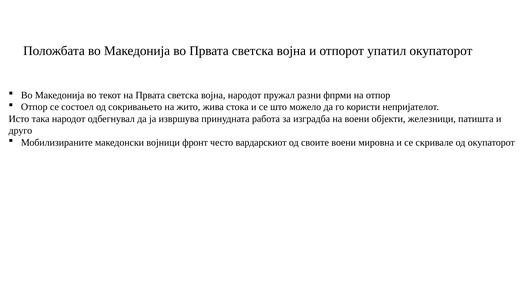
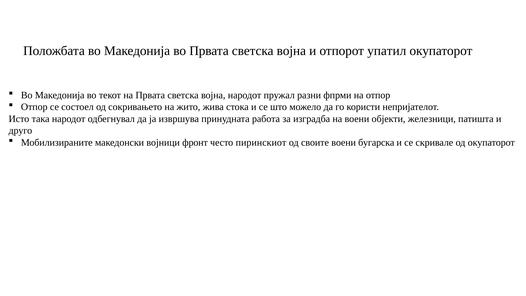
вардарскиот: вардарскиот -> пиринскиот
мировна: мировна -> бугарска
